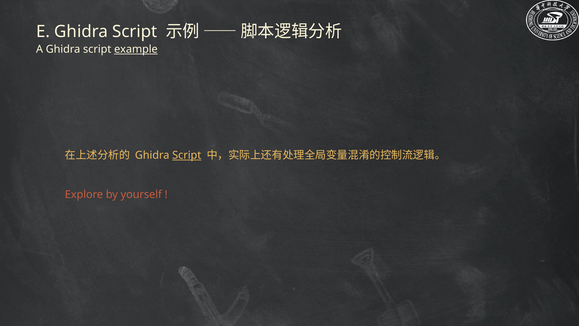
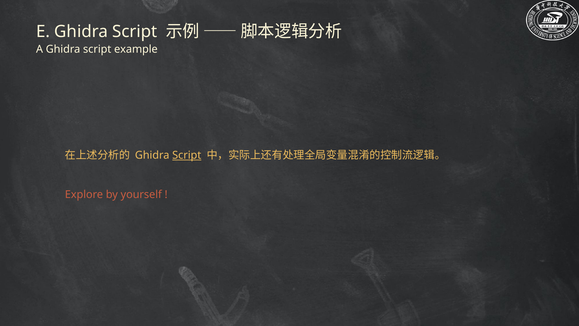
example underline: present -> none
